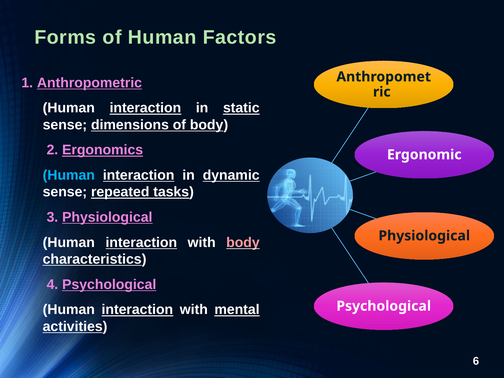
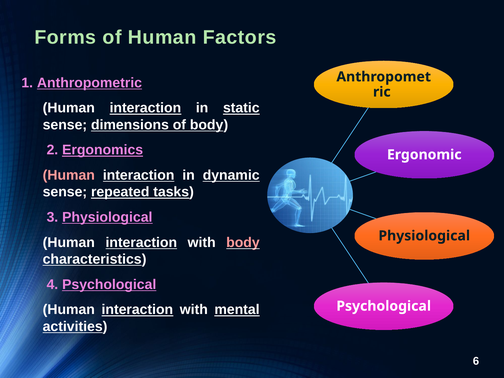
Human at (69, 175) colour: light blue -> pink
